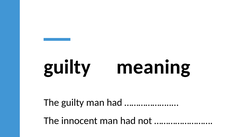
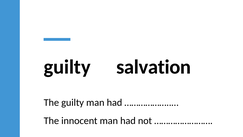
meaning: meaning -> salvation
